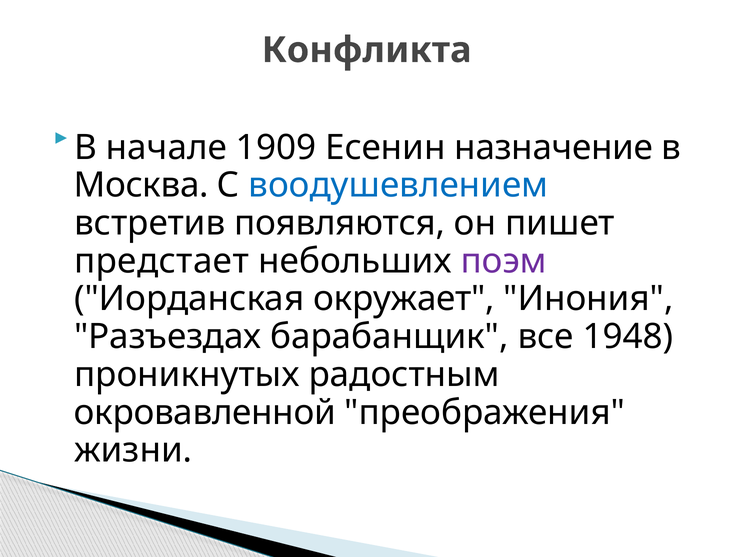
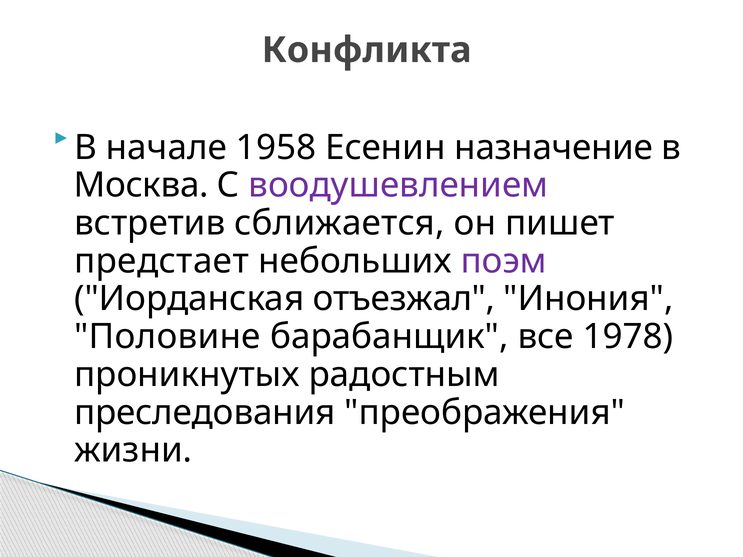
1909: 1909 -> 1958
воодушевлением colour: blue -> purple
появляются: появляются -> сближается
окружает: окружает -> отъезжал
Разъездах: Разъездах -> Половине
1948: 1948 -> 1978
окровавленной: окровавленной -> преследования
